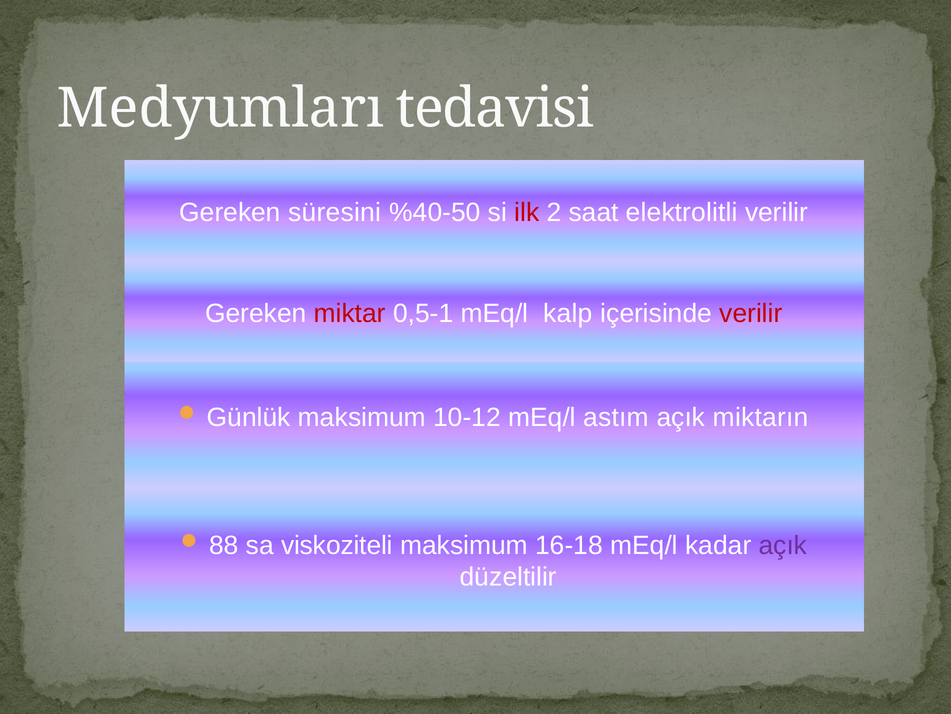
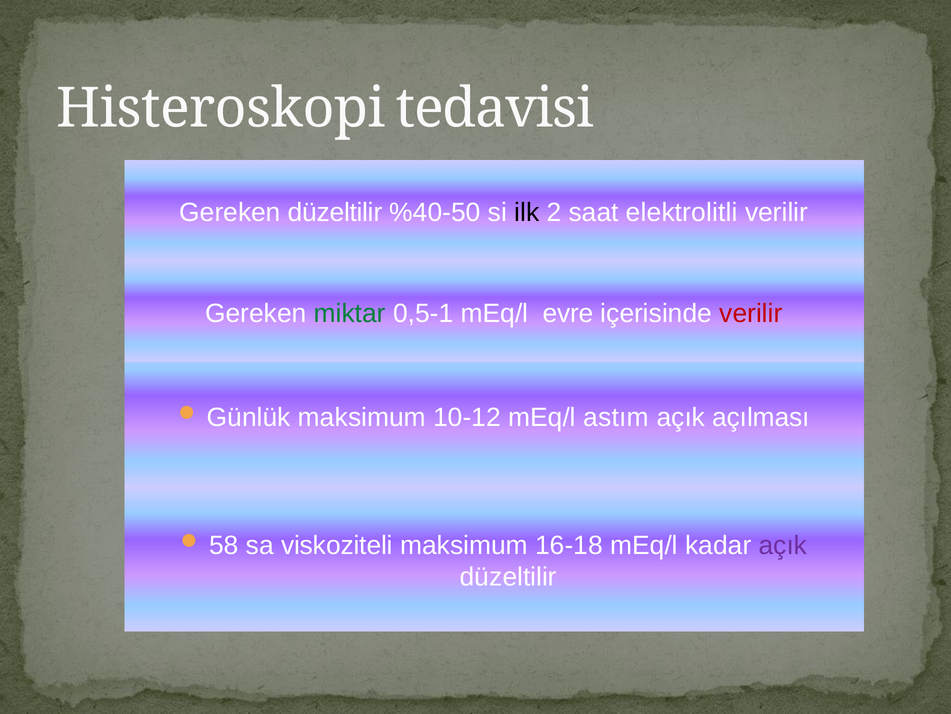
Medyumları: Medyumları -> Histeroskopi
Gereken süresini: süresini -> düzeltilir
ilk colour: red -> black
miktar colour: red -> green
kalp: kalp -> evre
miktarın: miktarın -> açılması
88: 88 -> 58
